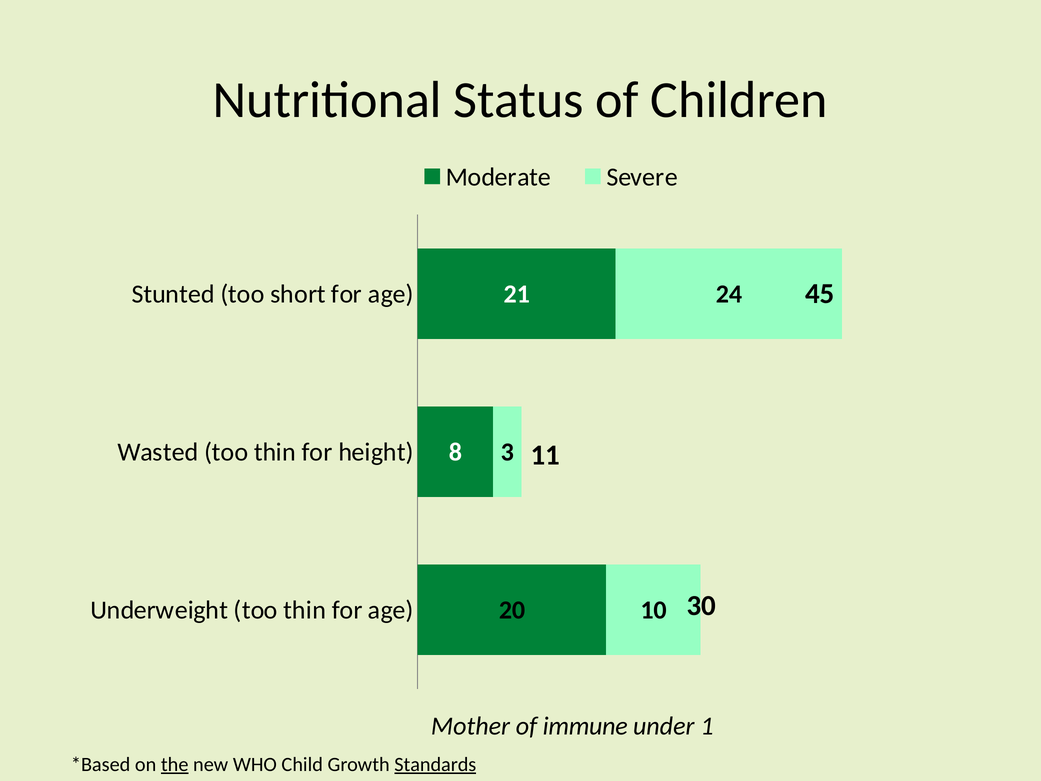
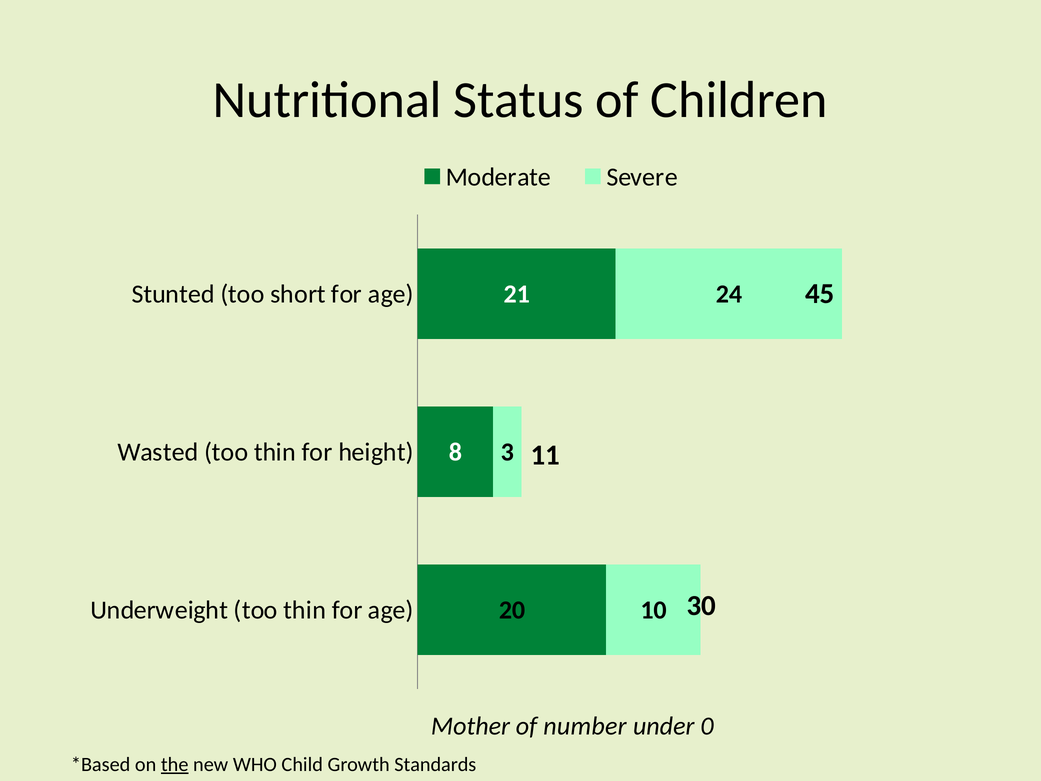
immune: immune -> number
1: 1 -> 0
Standards underline: present -> none
